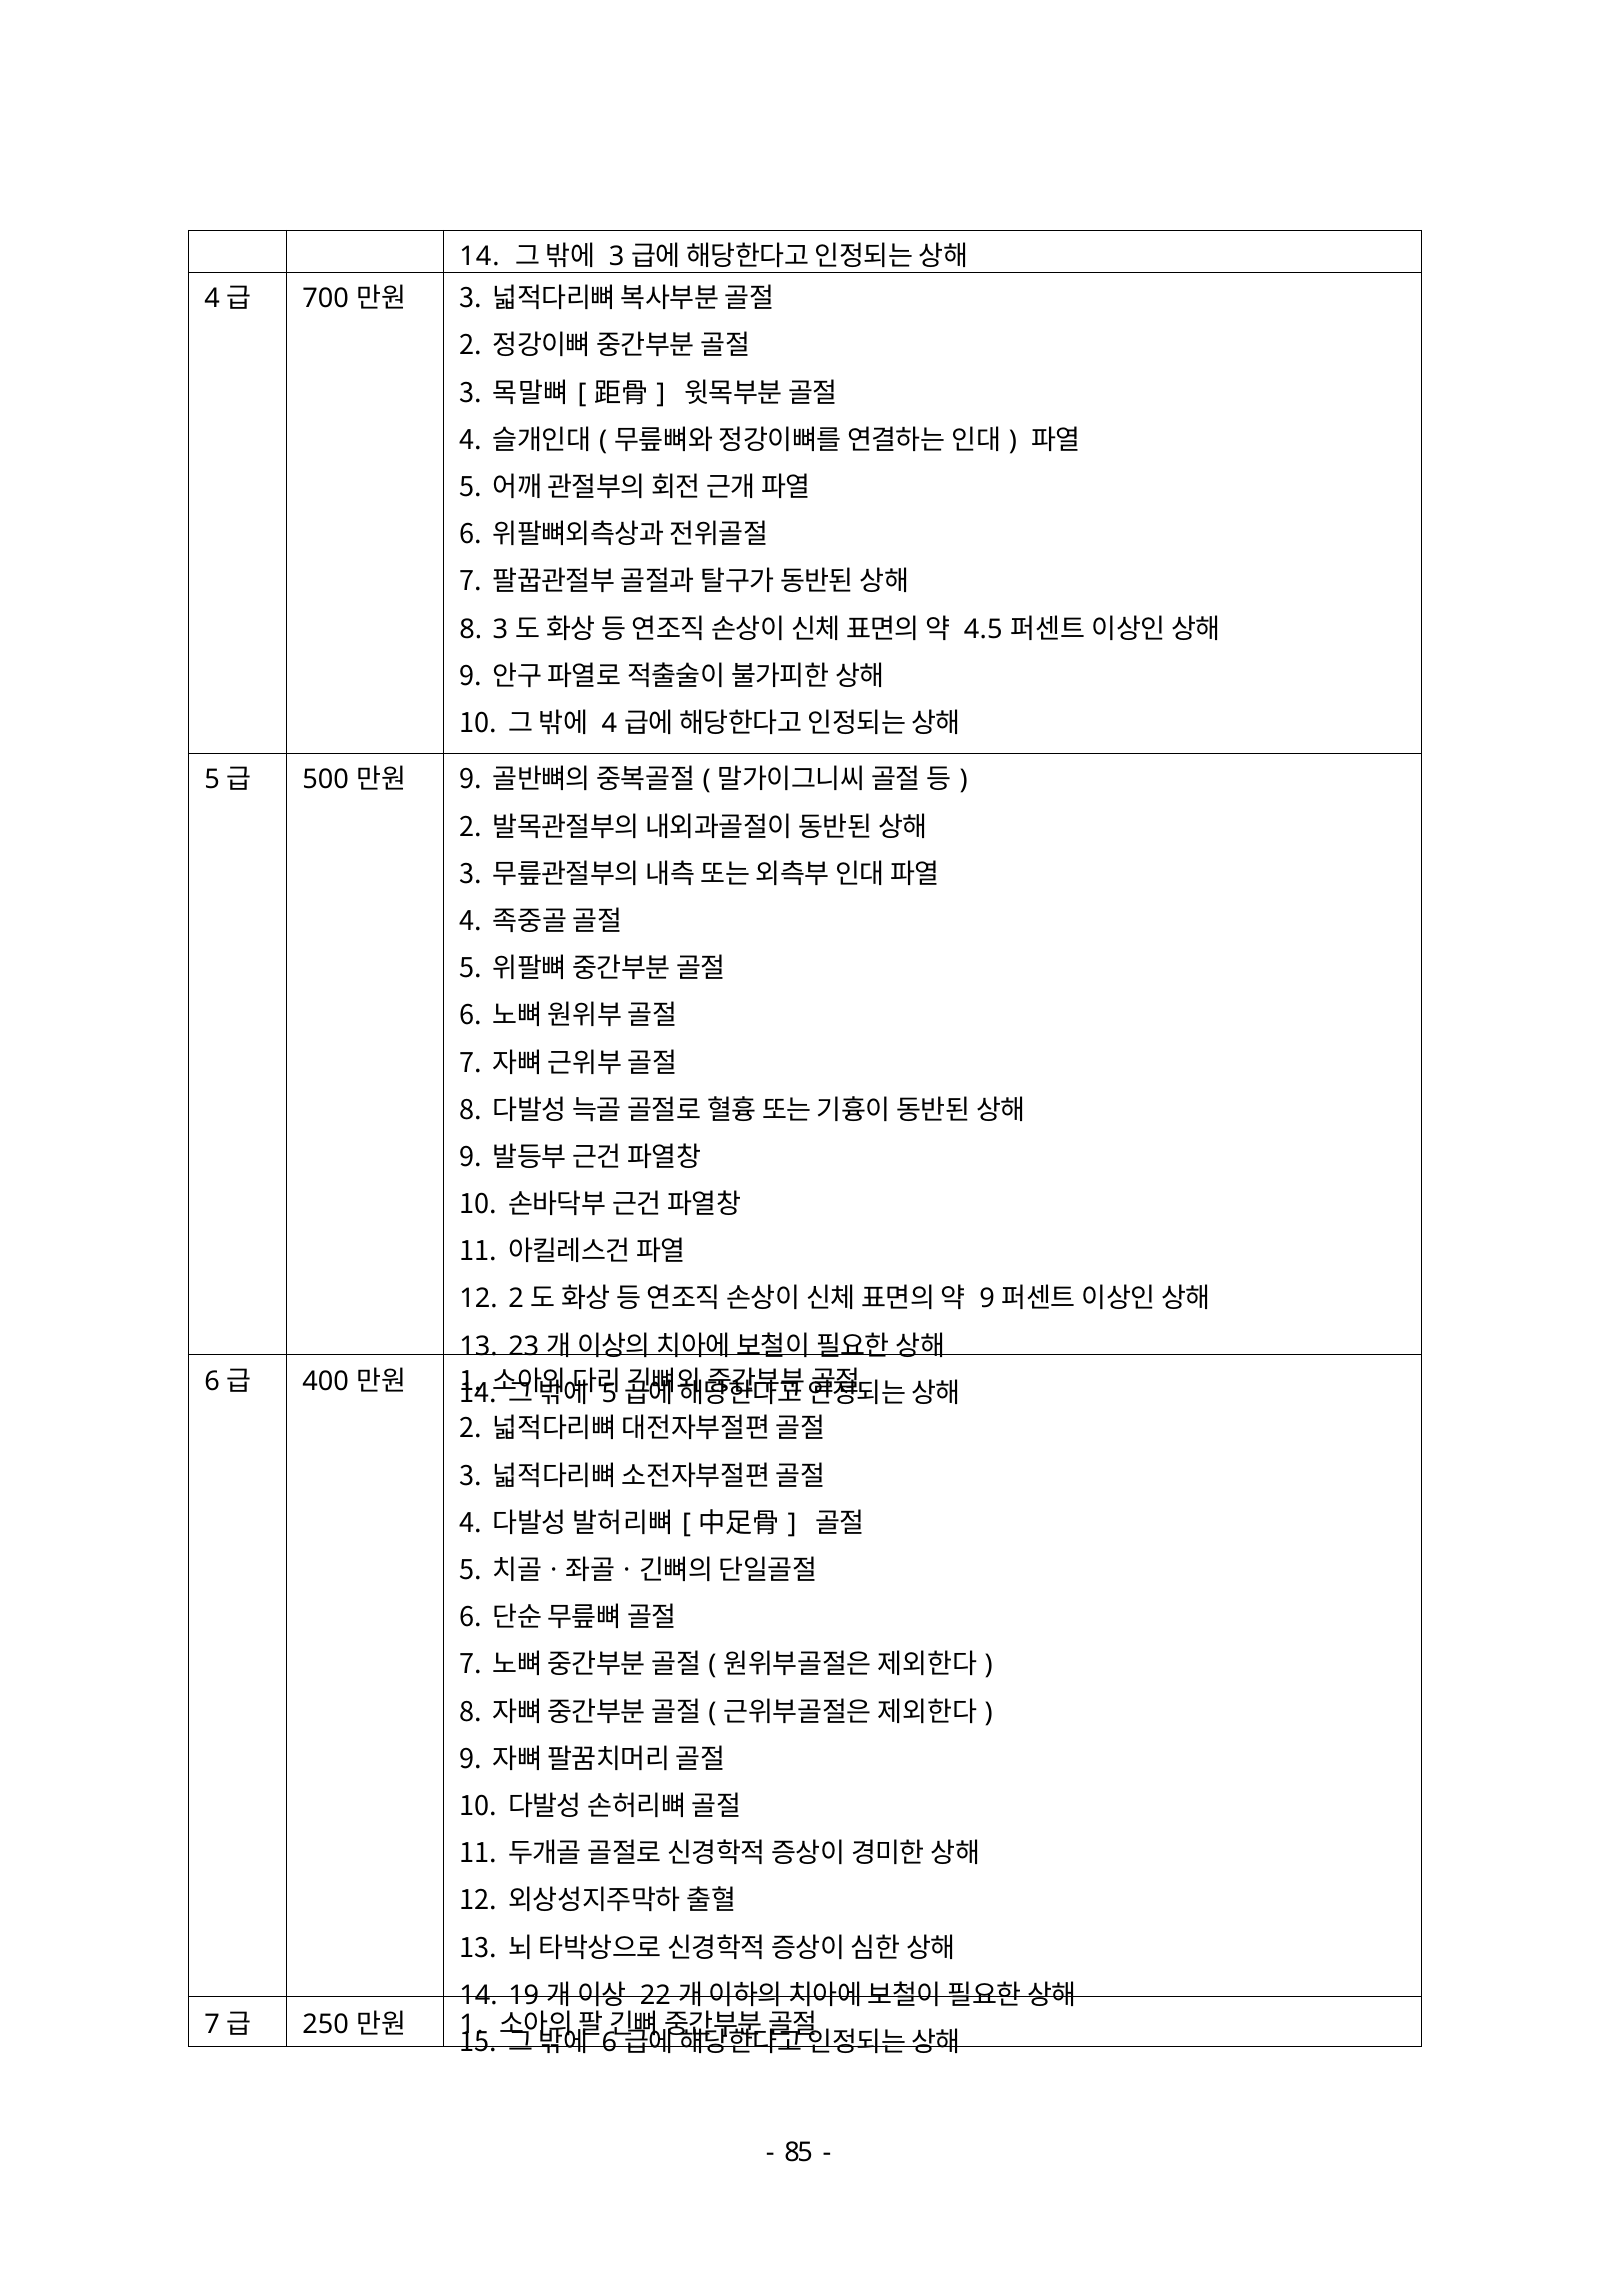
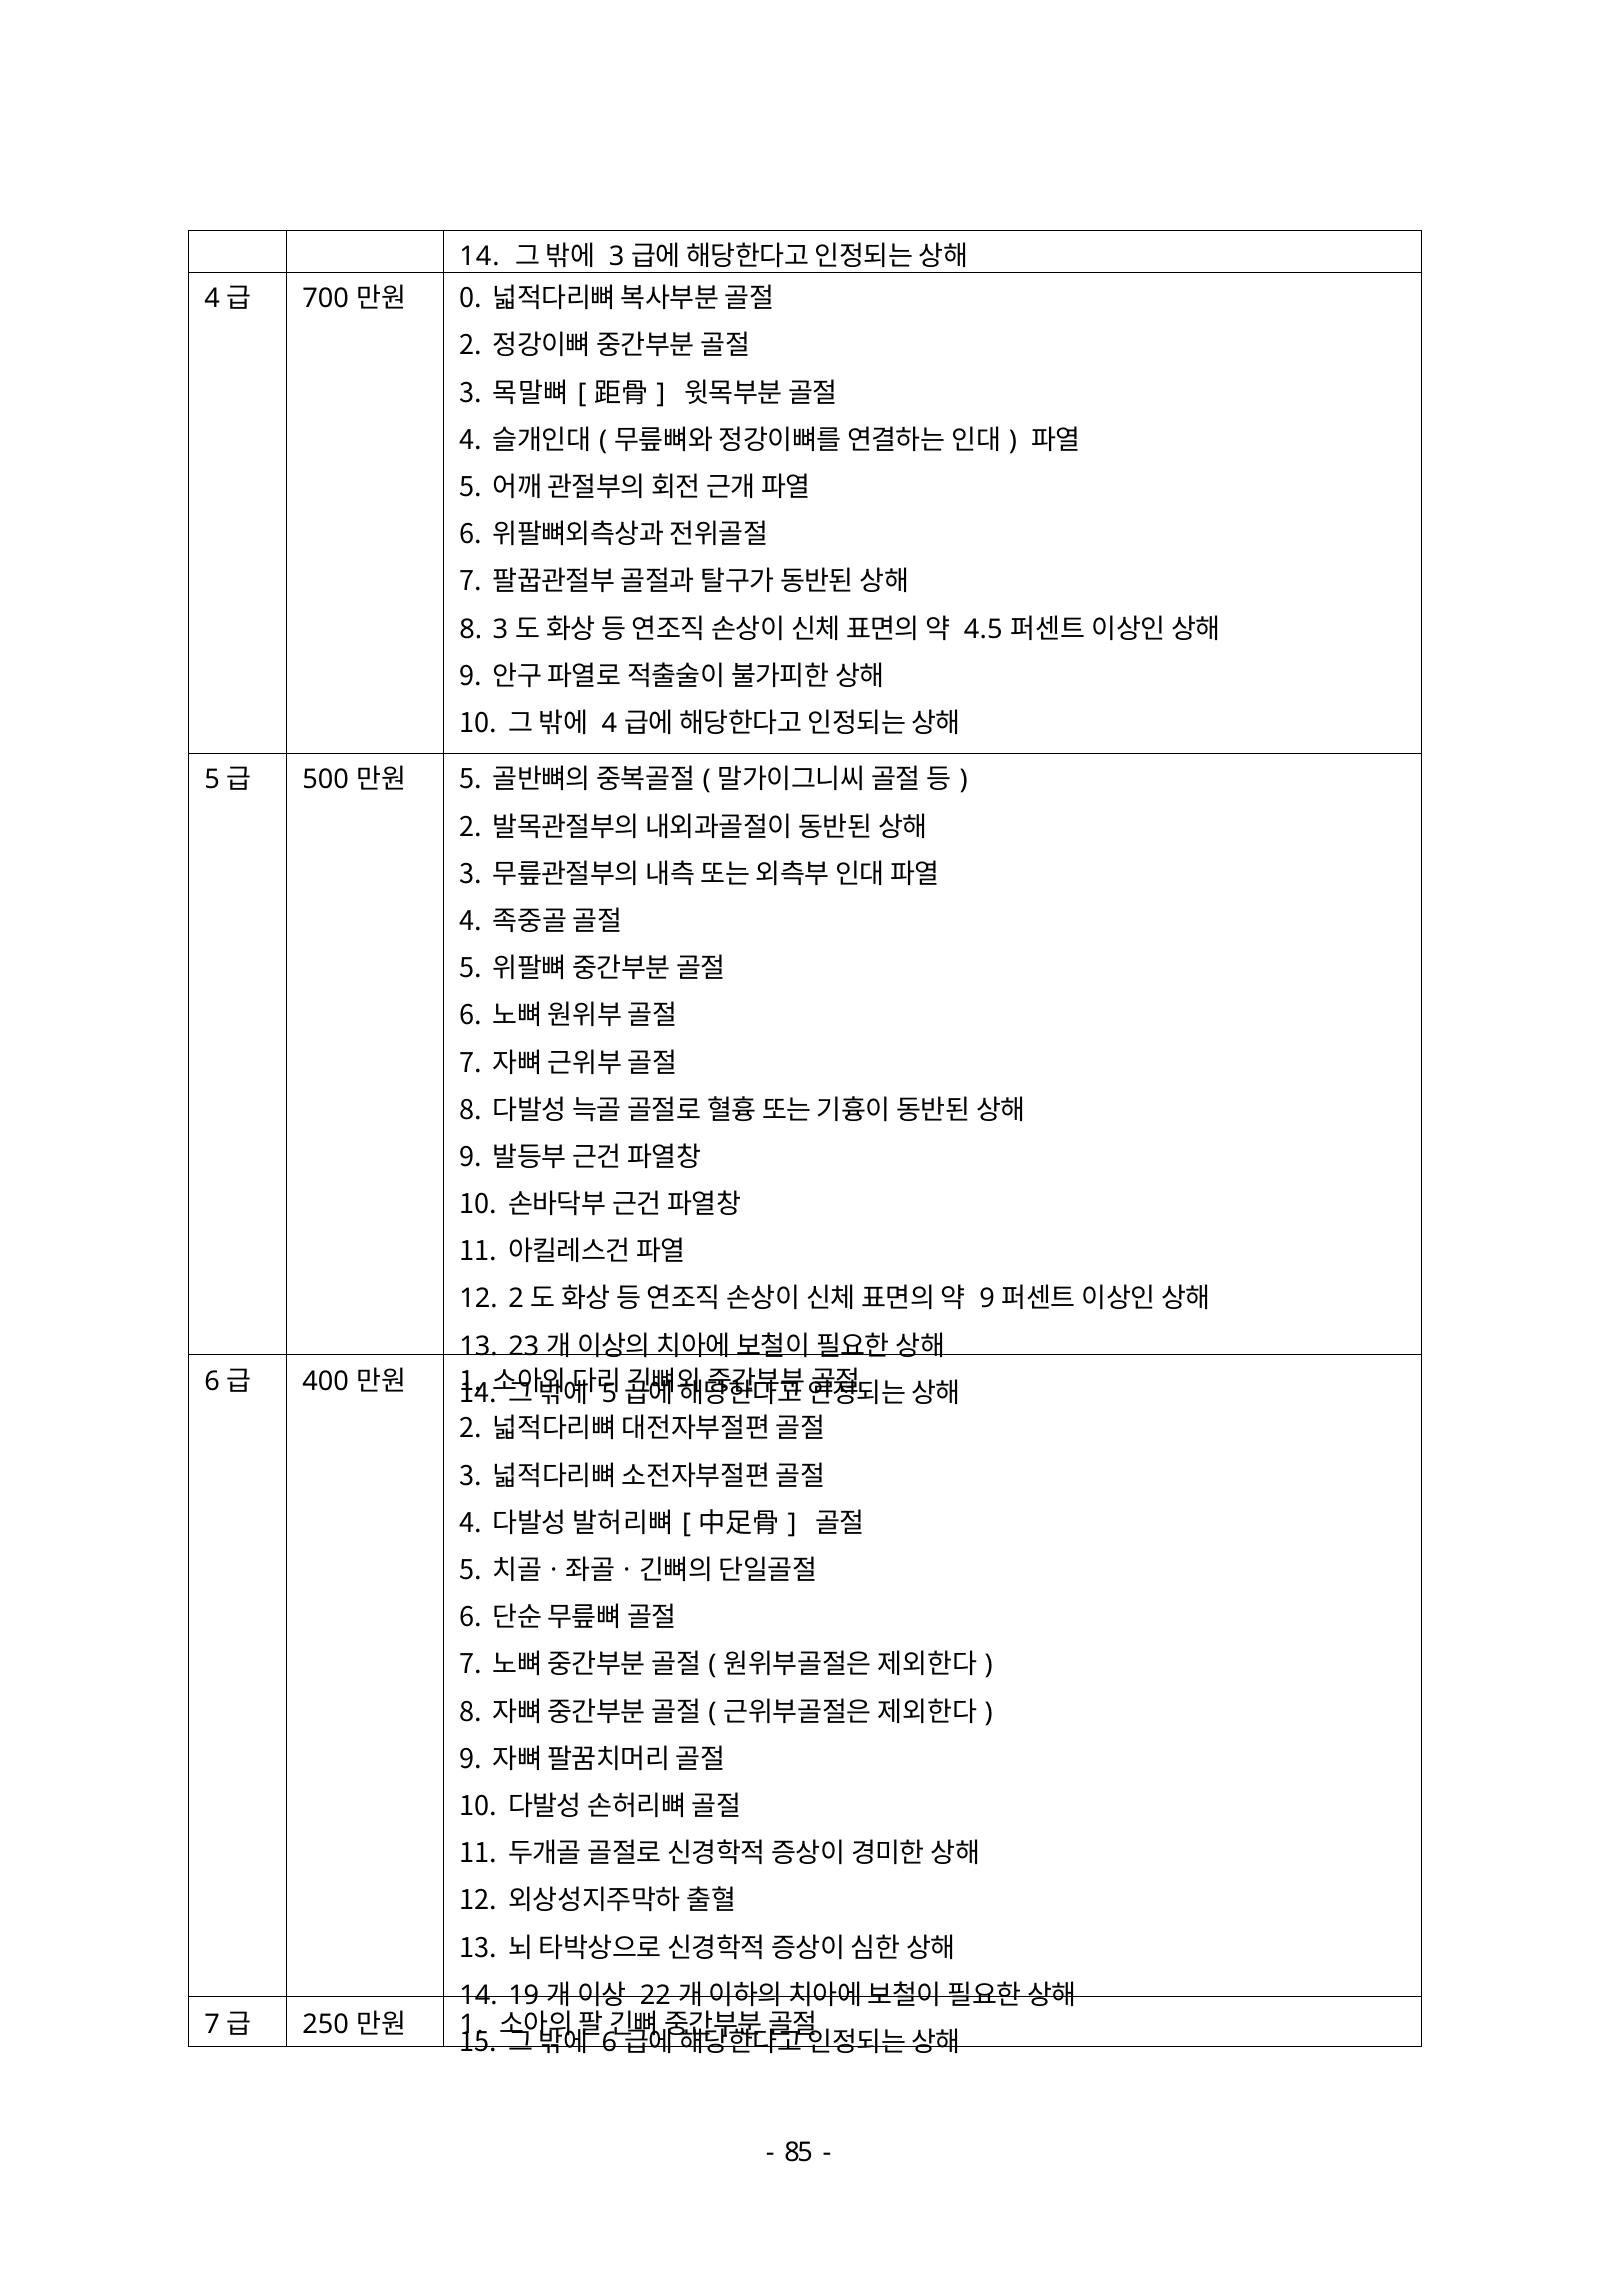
3 at (471, 299): 3 -> 0
9 at (471, 780): 9 -> 5
